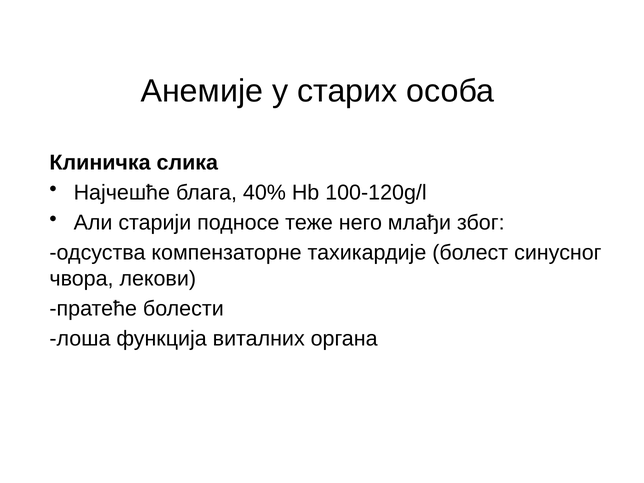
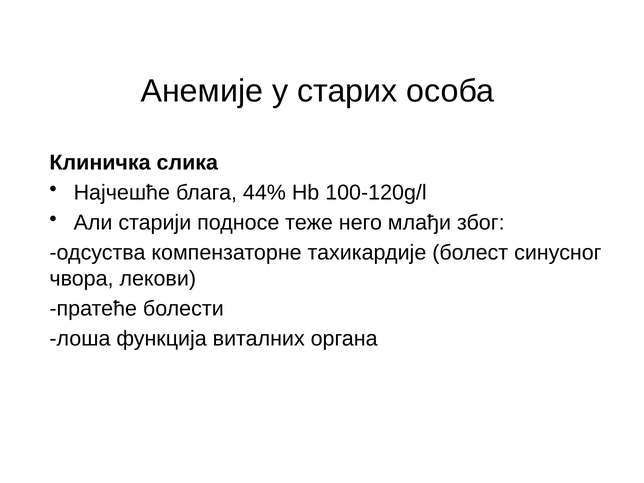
40%: 40% -> 44%
